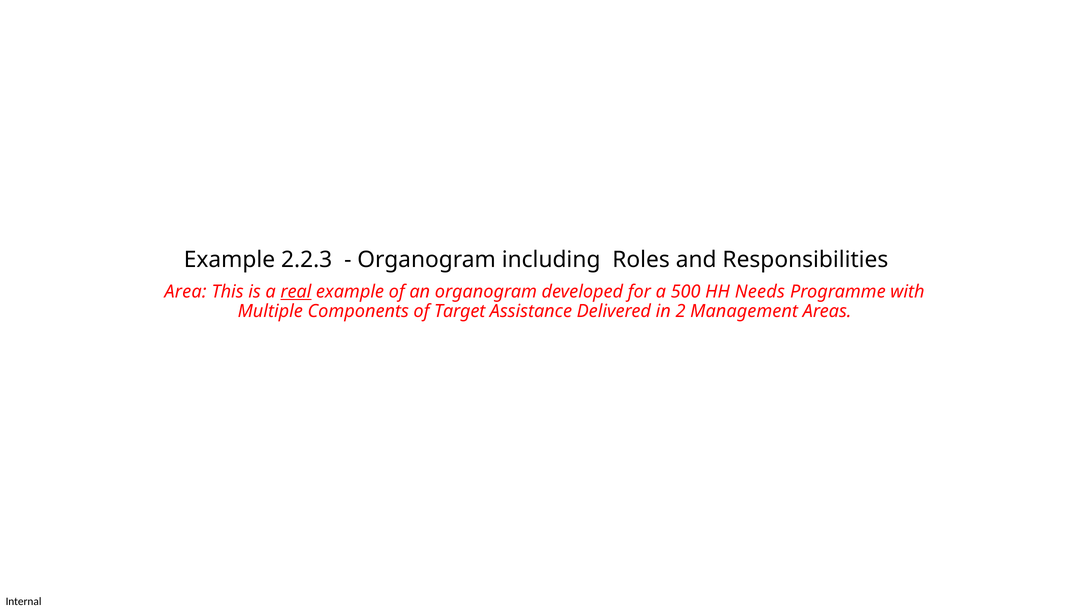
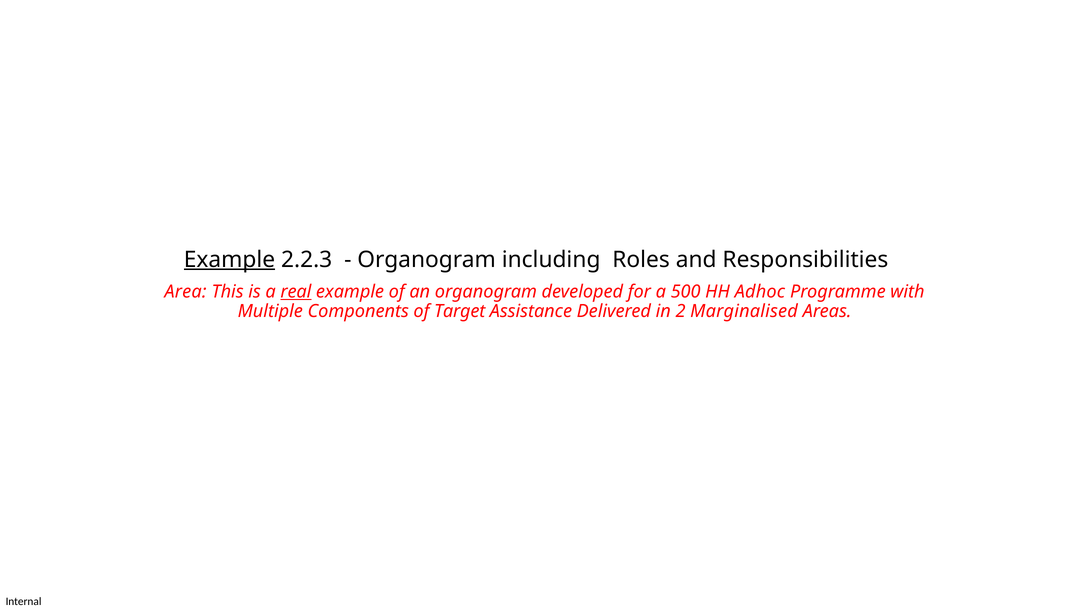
Example at (229, 260) underline: none -> present
Needs: Needs -> Adhoc
Management: Management -> Marginalised
